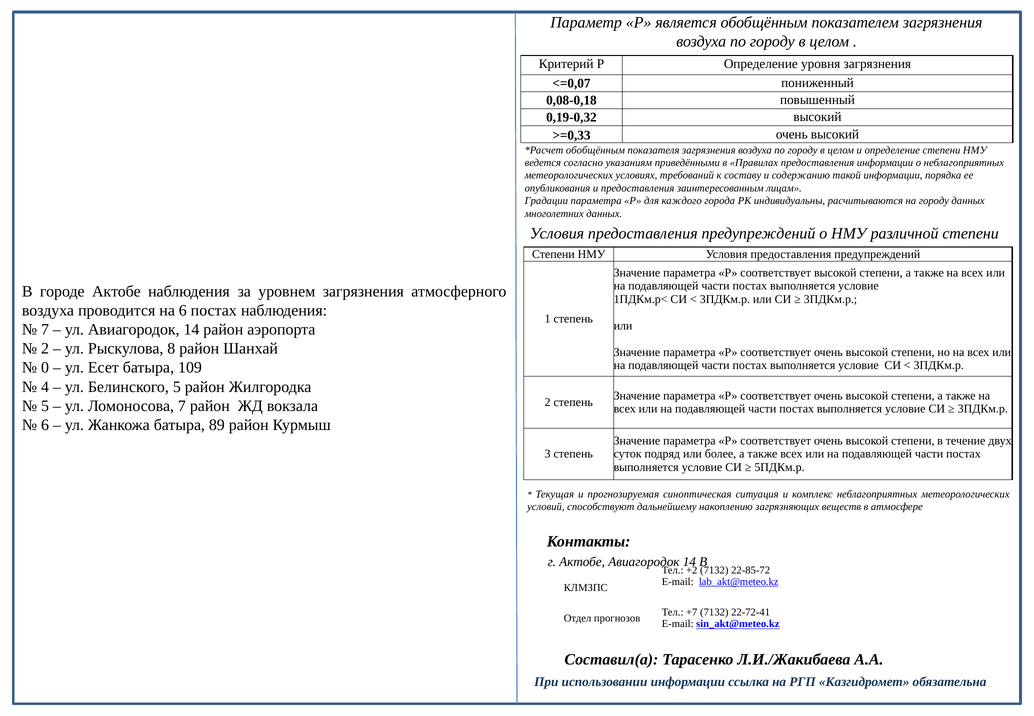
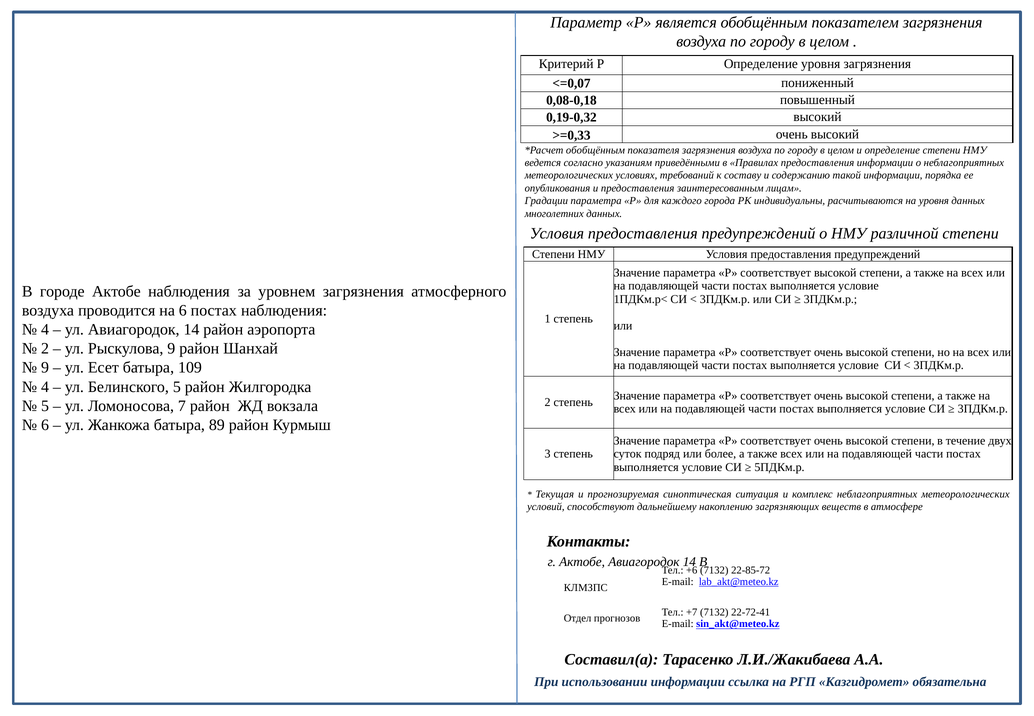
на городу: городу -> уровня
7 at (45, 329): 7 -> 4
Рыскулова 8: 8 -> 9
0 at (45, 368): 0 -> 9
+2: +2 -> +6
